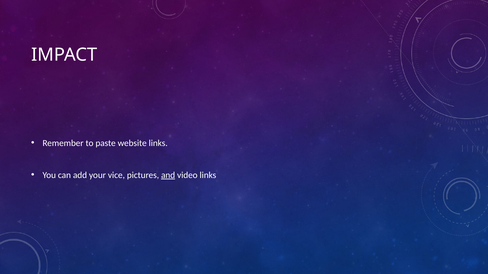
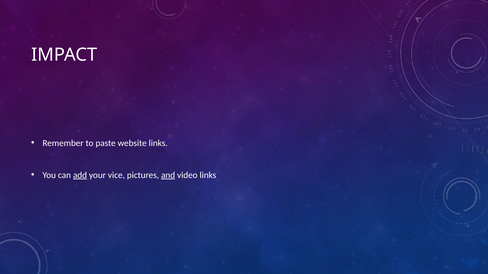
add underline: none -> present
